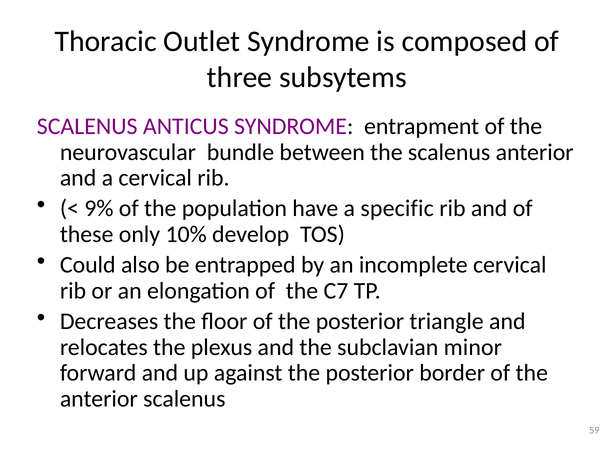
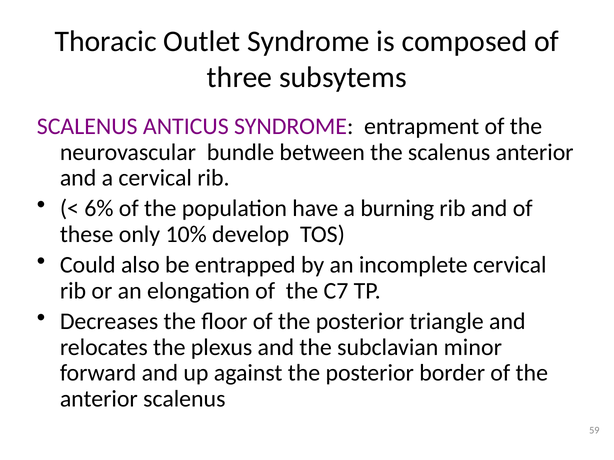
9%: 9% -> 6%
specific: specific -> burning
